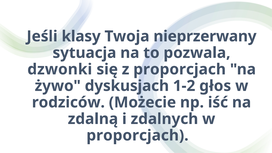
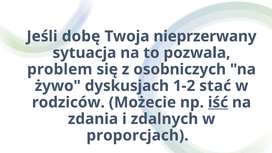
klasy: klasy -> dobę
dzwonki: dzwonki -> problem
z proporcjach: proporcjach -> osobniczych
głos: głos -> stać
iść underline: none -> present
zdalną: zdalną -> zdania
